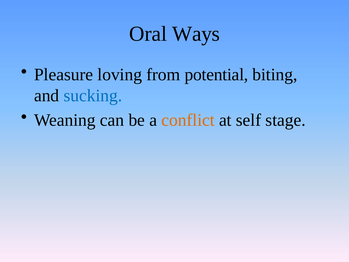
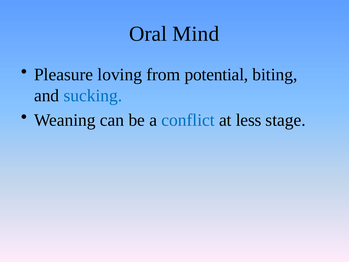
Ways: Ways -> Mind
conflict colour: orange -> blue
self: self -> less
